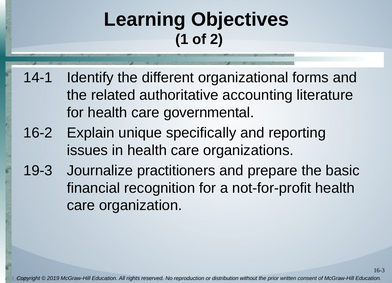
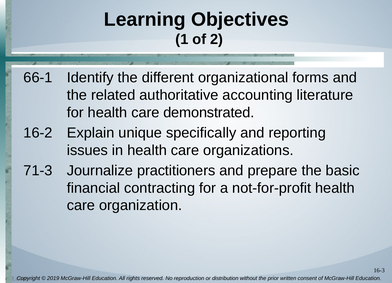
14-1: 14-1 -> 66-1
governmental: governmental -> demonstrated
19-3: 19-3 -> 71-3
recognition: recognition -> contracting
